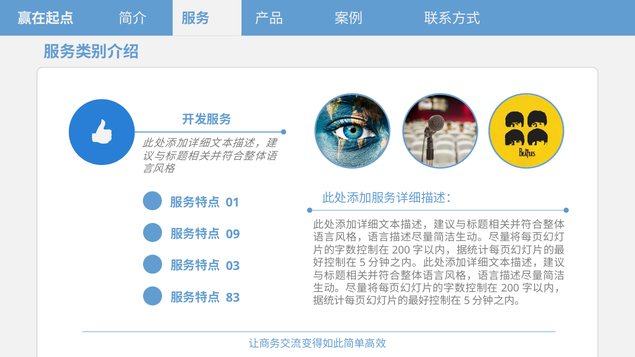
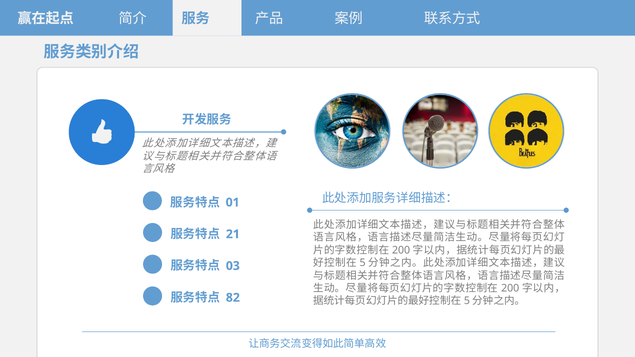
09: 09 -> 21
83: 83 -> 82
